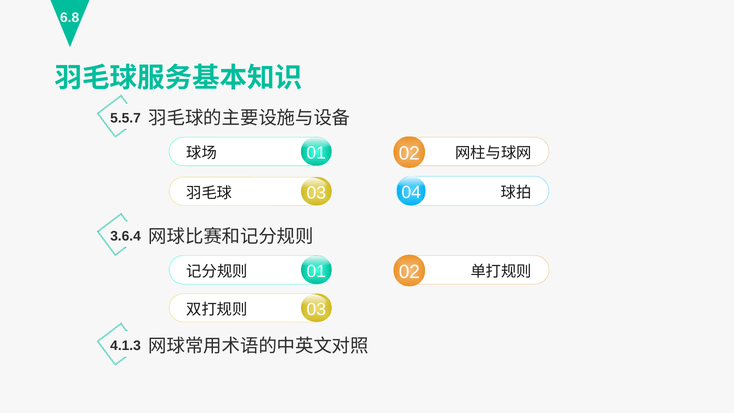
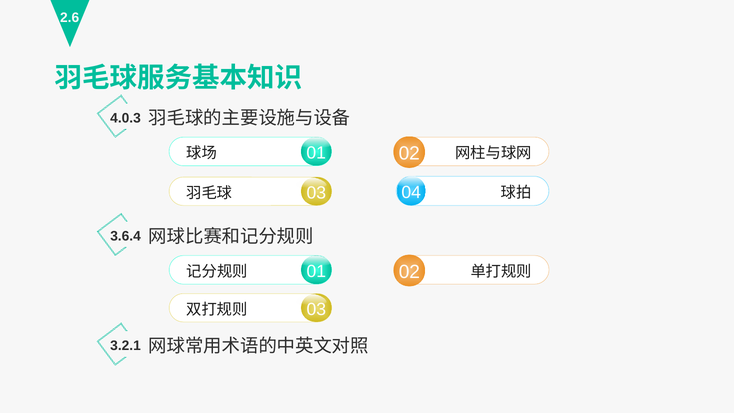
6.8: 6.8 -> 2.6
5.5.7: 5.5.7 -> 4.0.3
4.1.3: 4.1.3 -> 3.2.1
